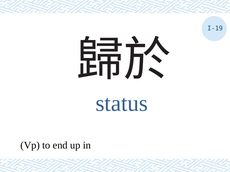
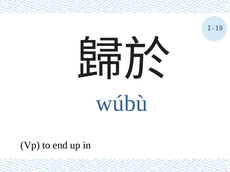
status: status -> wúbù
